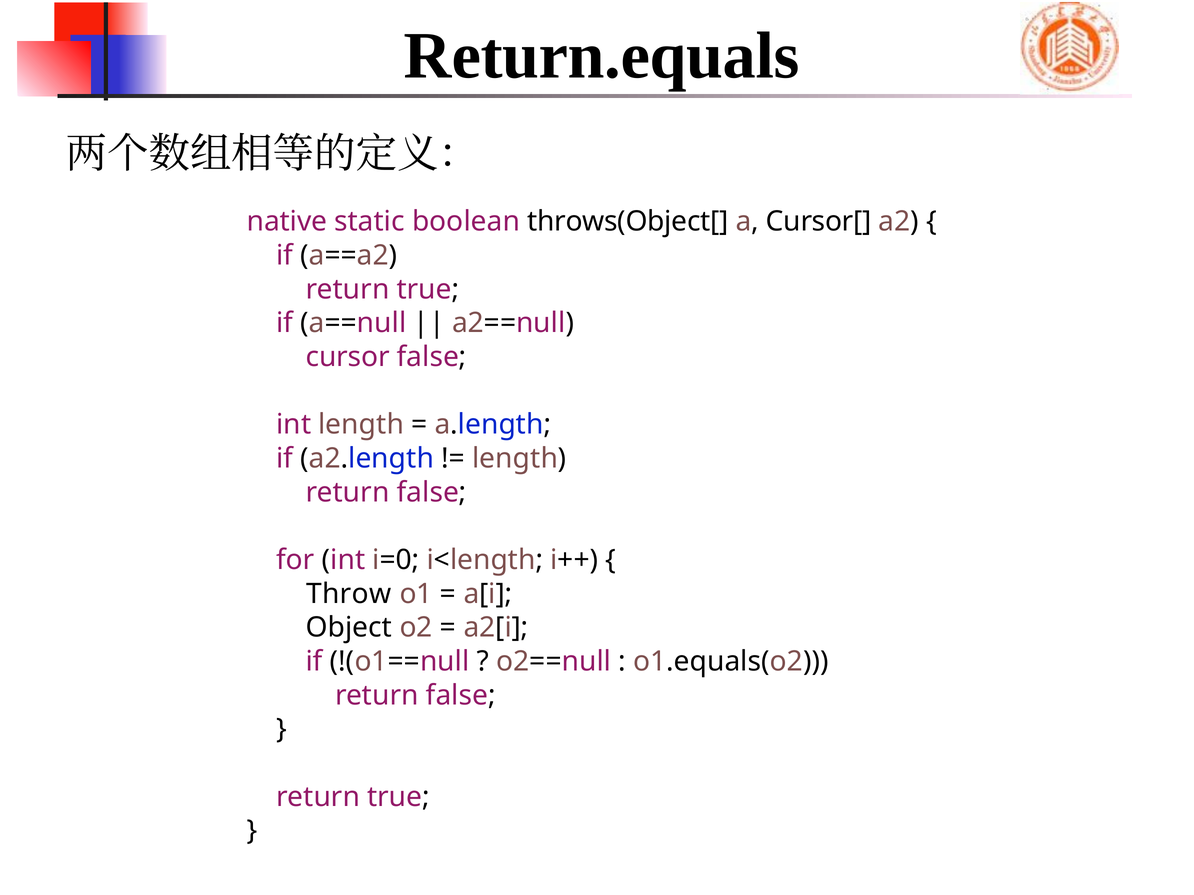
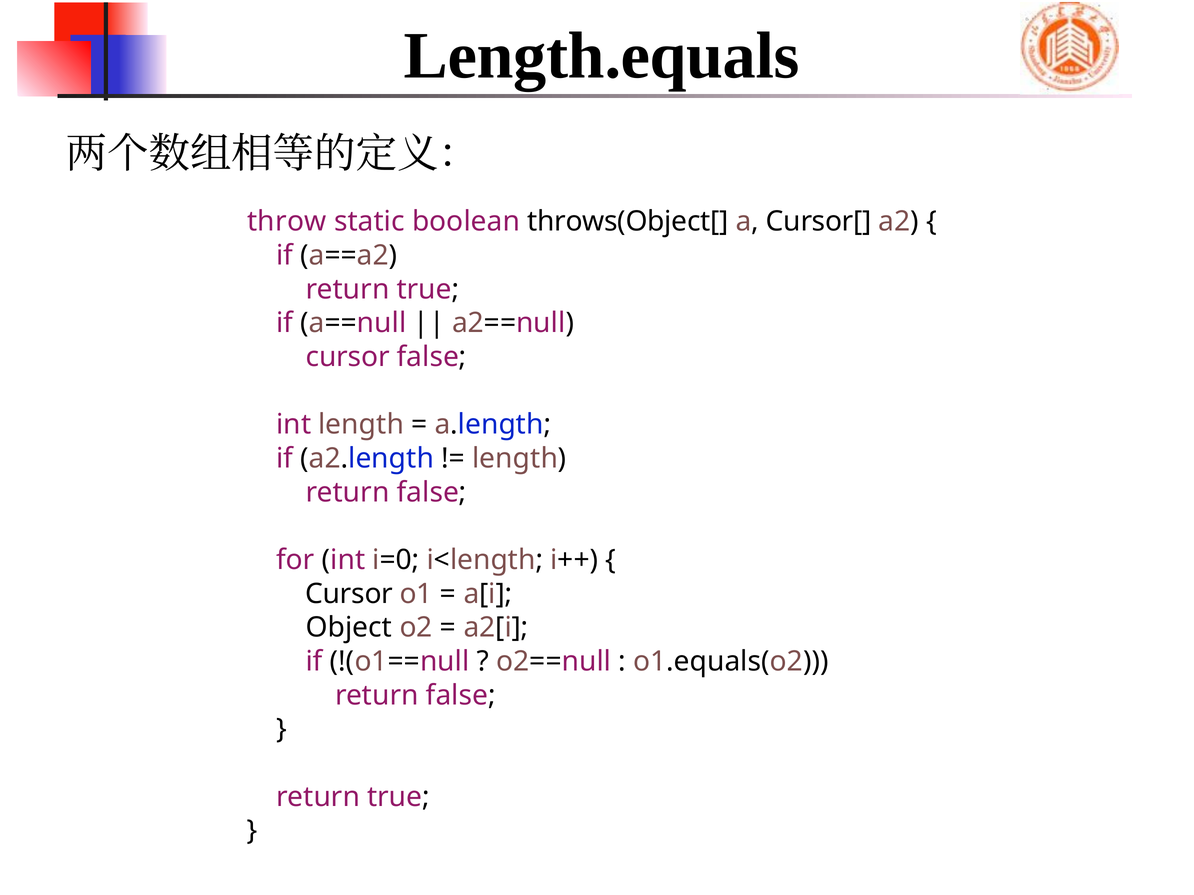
Return.equals: Return.equals -> Length.equals
native: native -> throw
Throw at (349, 594): Throw -> Cursor
